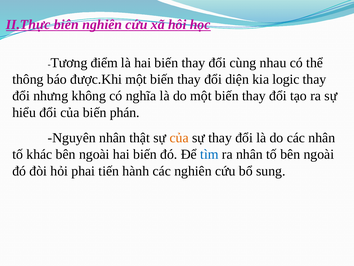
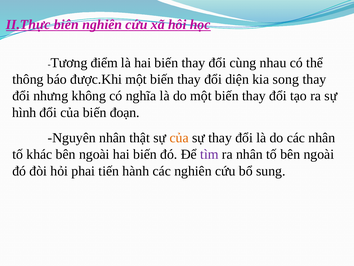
logic: logic -> song
hiểu: hiểu -> hình
phán: phán -> đoạn
tìm colour: blue -> purple
